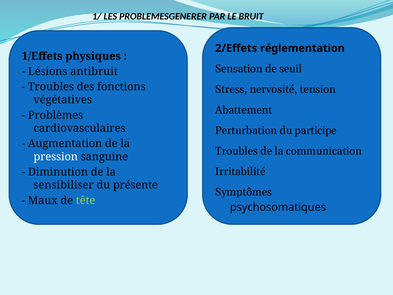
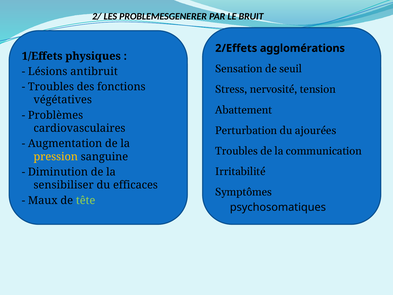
1/: 1/ -> 2/
réglementation: réglementation -> agglomérations
participe: participe -> ajourées
pression colour: white -> yellow
présente: présente -> efficaces
